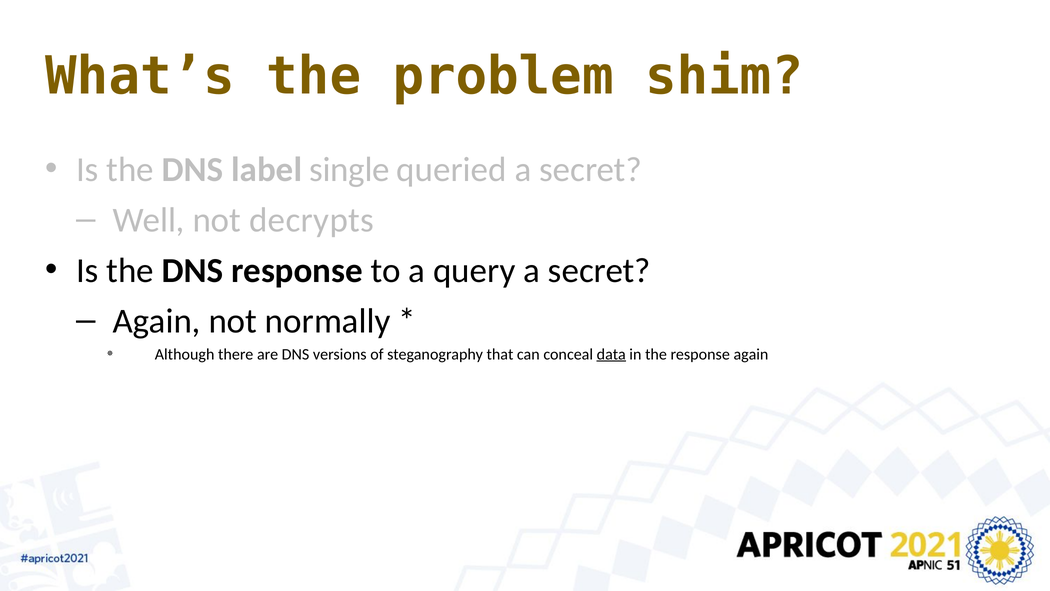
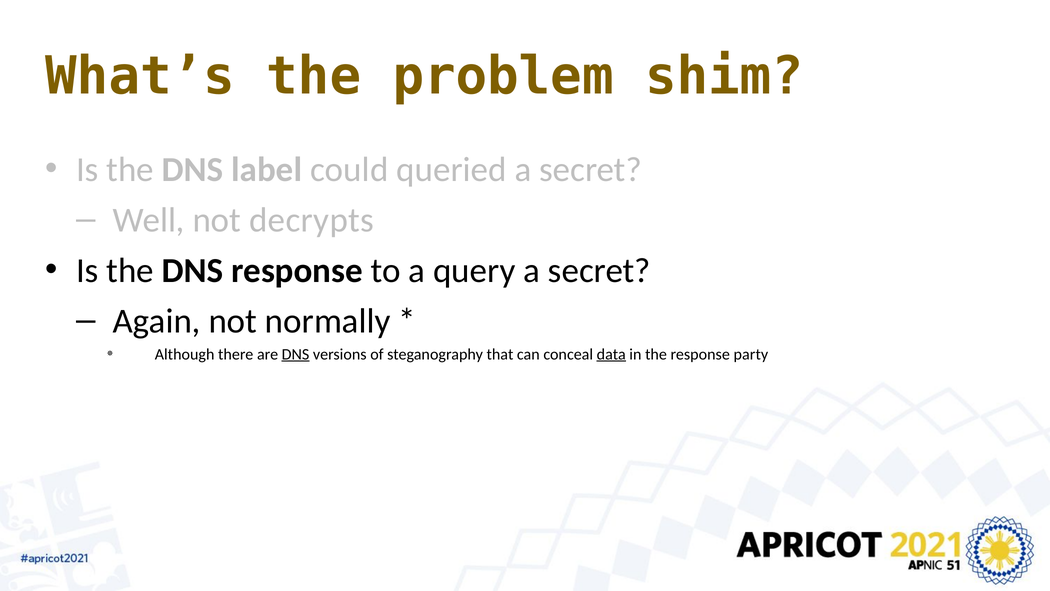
single: single -> could
DNS at (295, 354) underline: none -> present
response again: again -> party
